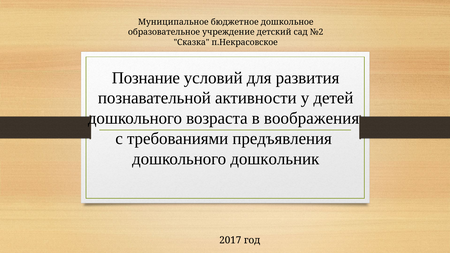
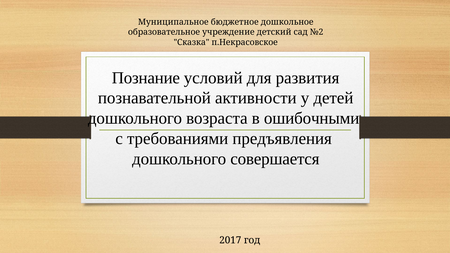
воображения: воображения -> ошибочными
дошкольник: дошкольник -> совершается
